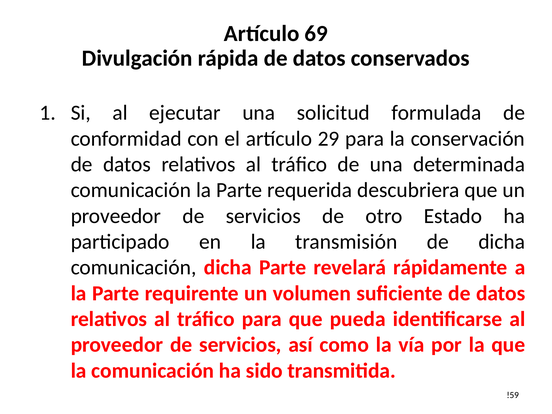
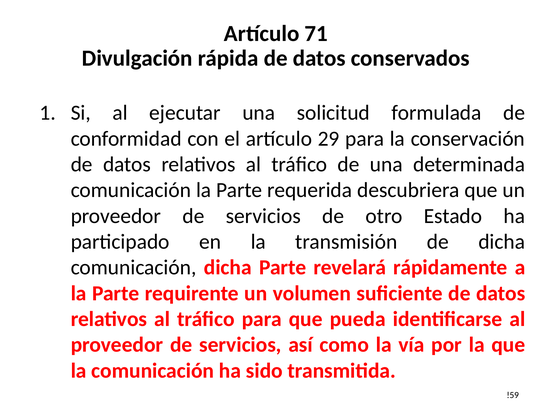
69: 69 -> 71
